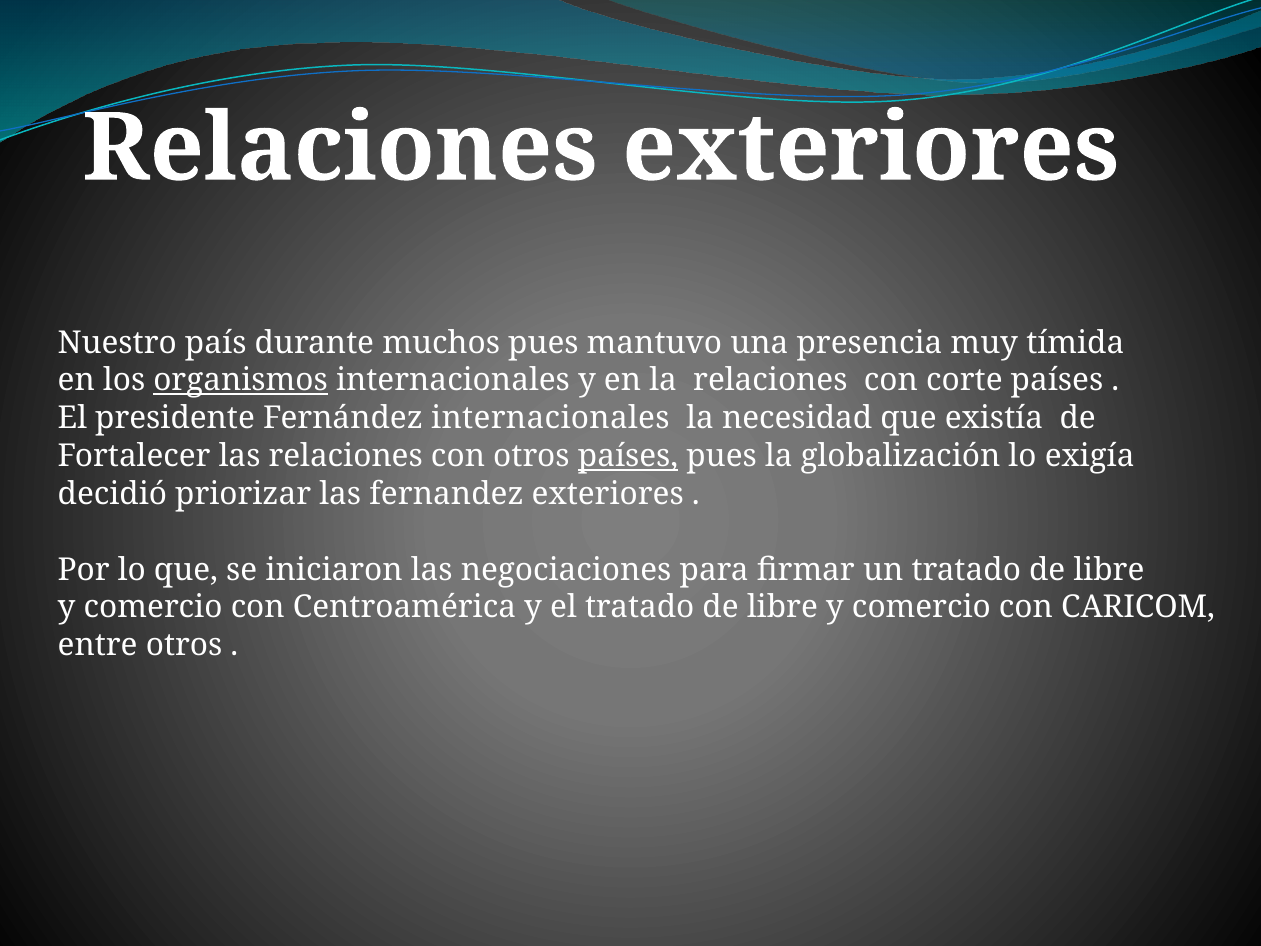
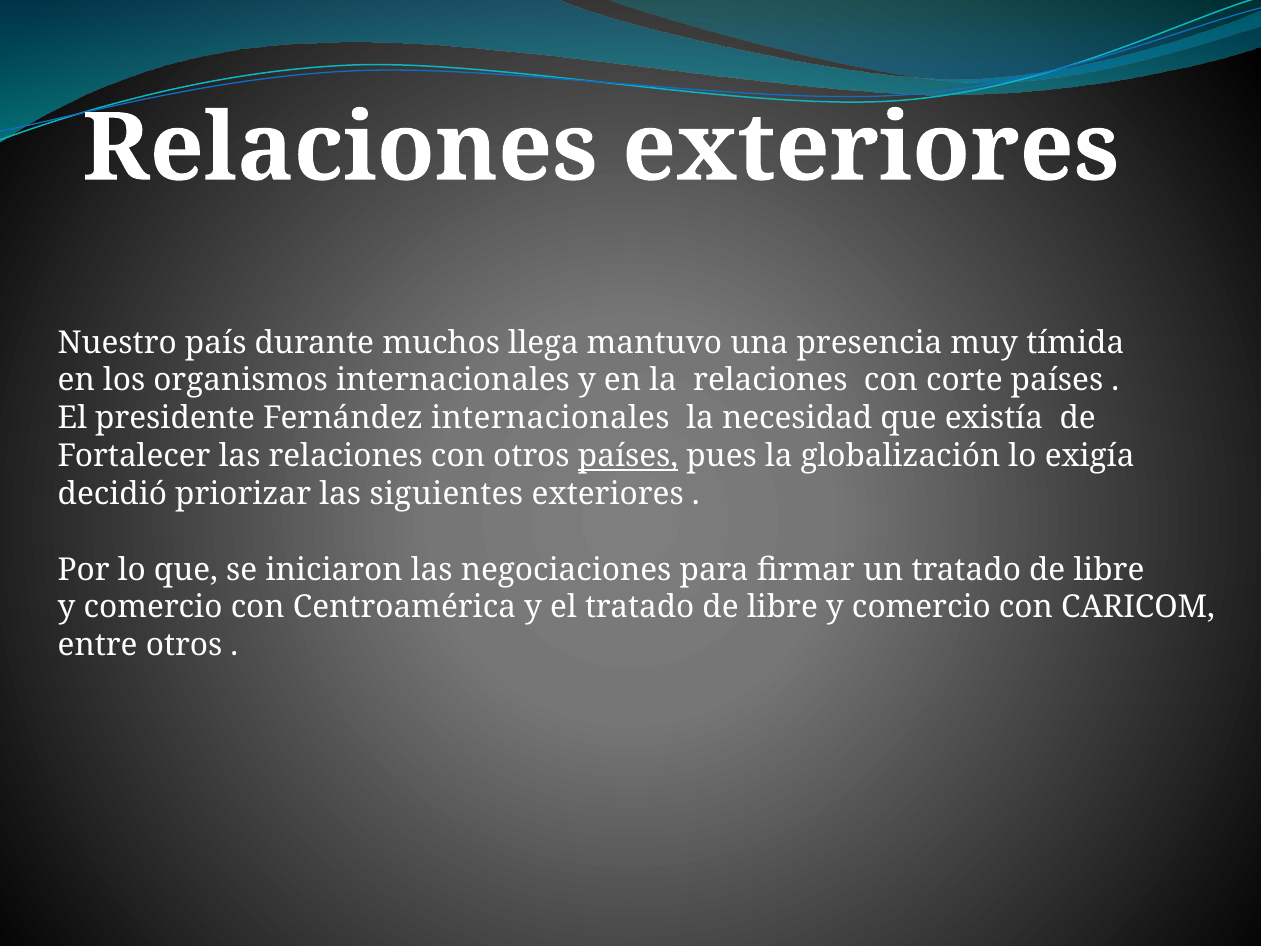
muchos pues: pues -> llega
organismos underline: present -> none
fernandez: fernandez -> siguientes
